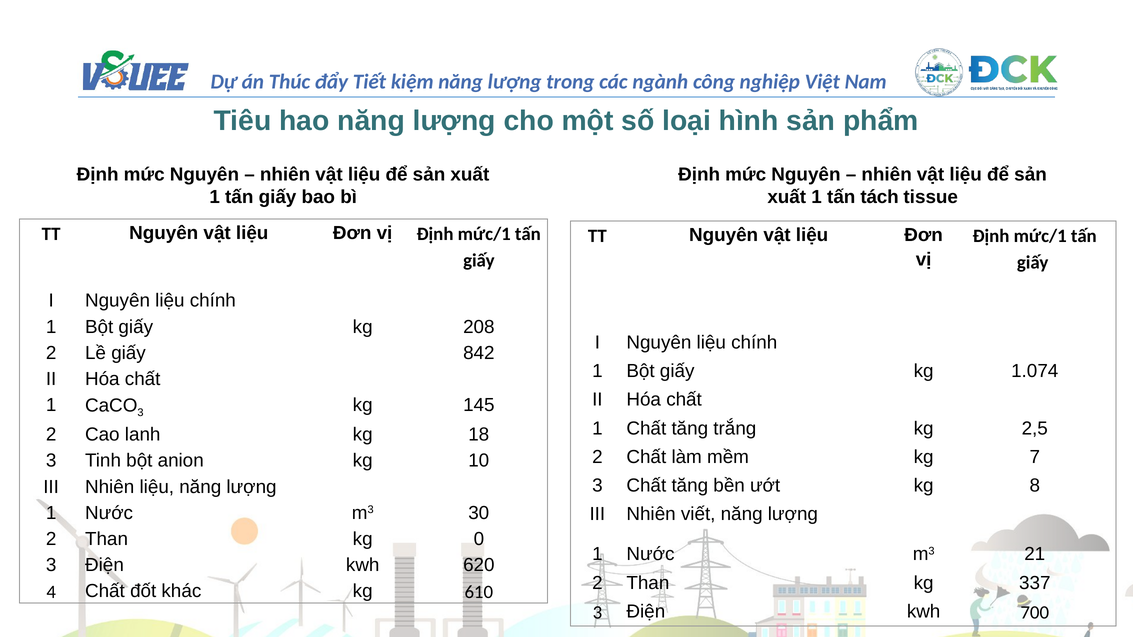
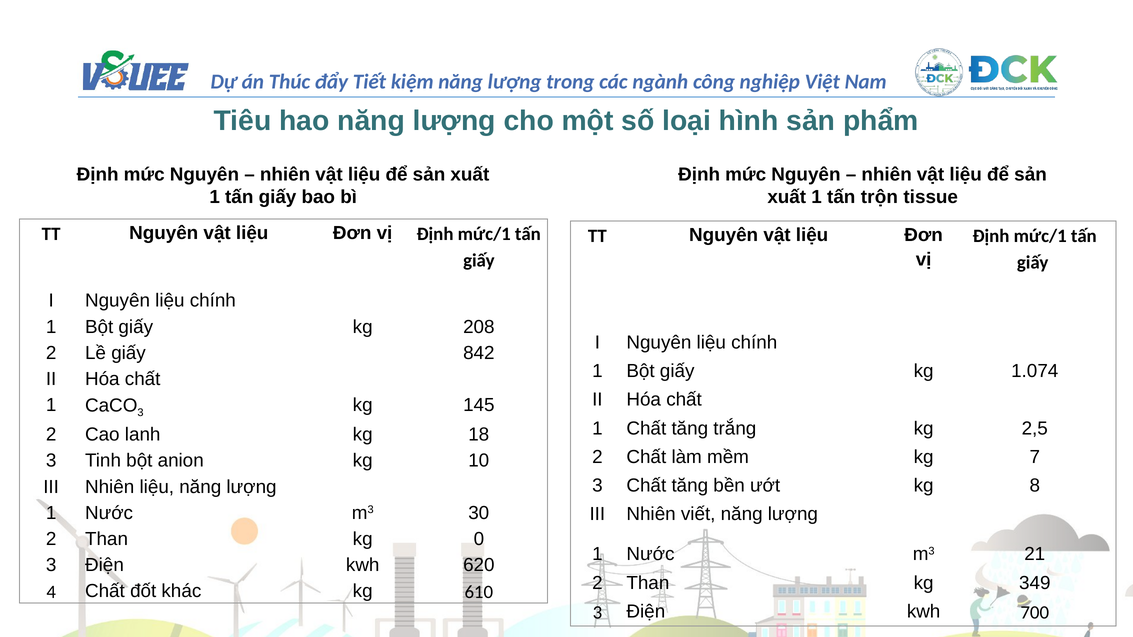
tách: tách -> trộn
337: 337 -> 349
